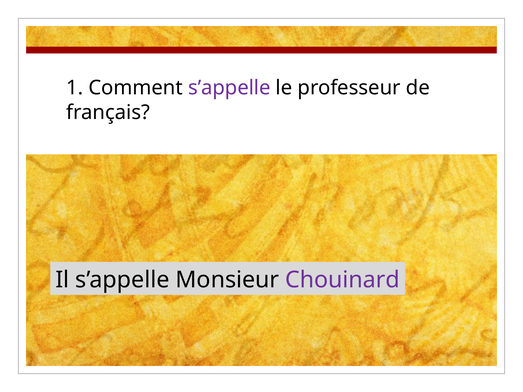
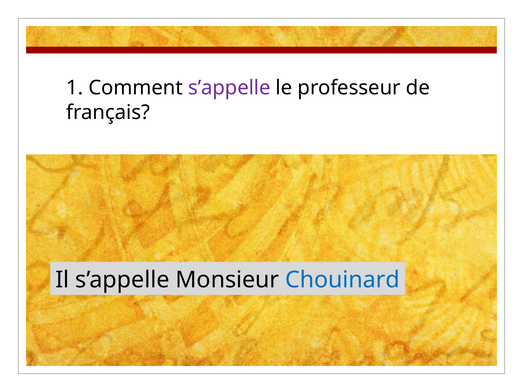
Chouinard colour: purple -> blue
